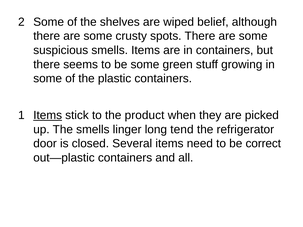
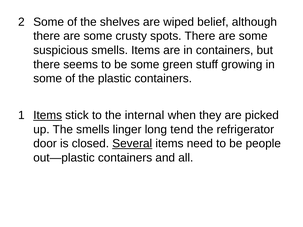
product: product -> internal
Several underline: none -> present
correct: correct -> people
